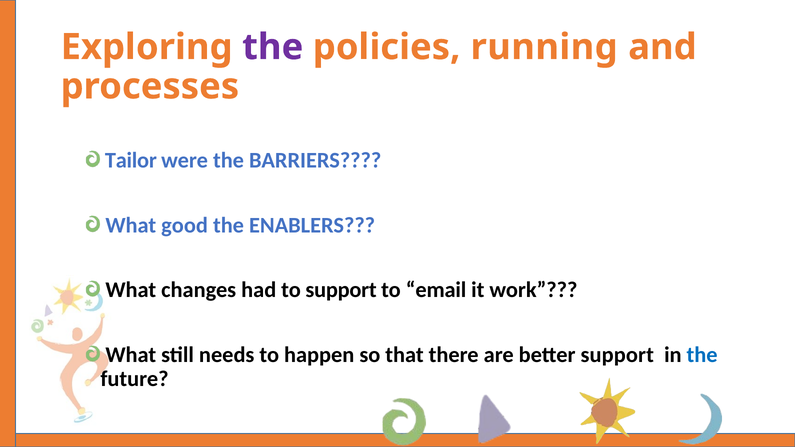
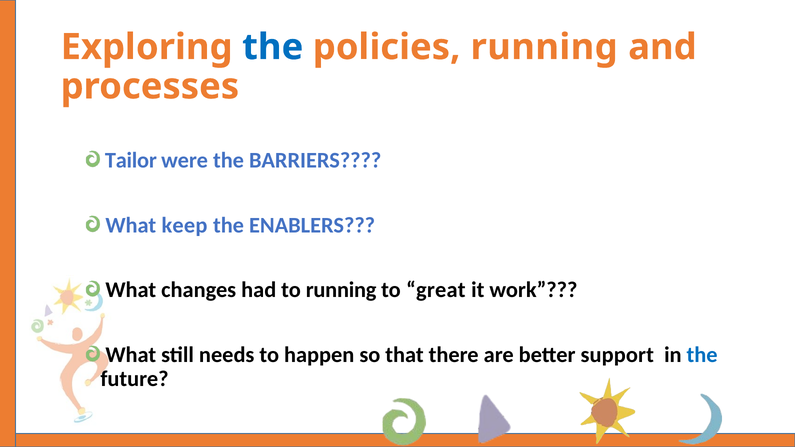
the at (273, 47) colour: purple -> blue
good: good -> keep
to support: support -> running
email: email -> great
